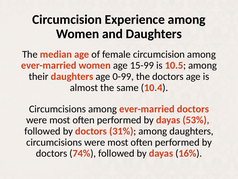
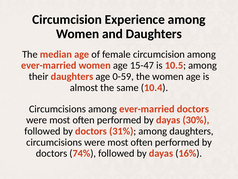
15-99: 15-99 -> 15-47
0-99: 0-99 -> 0-59
the doctors: doctors -> women
53%: 53% -> 30%
